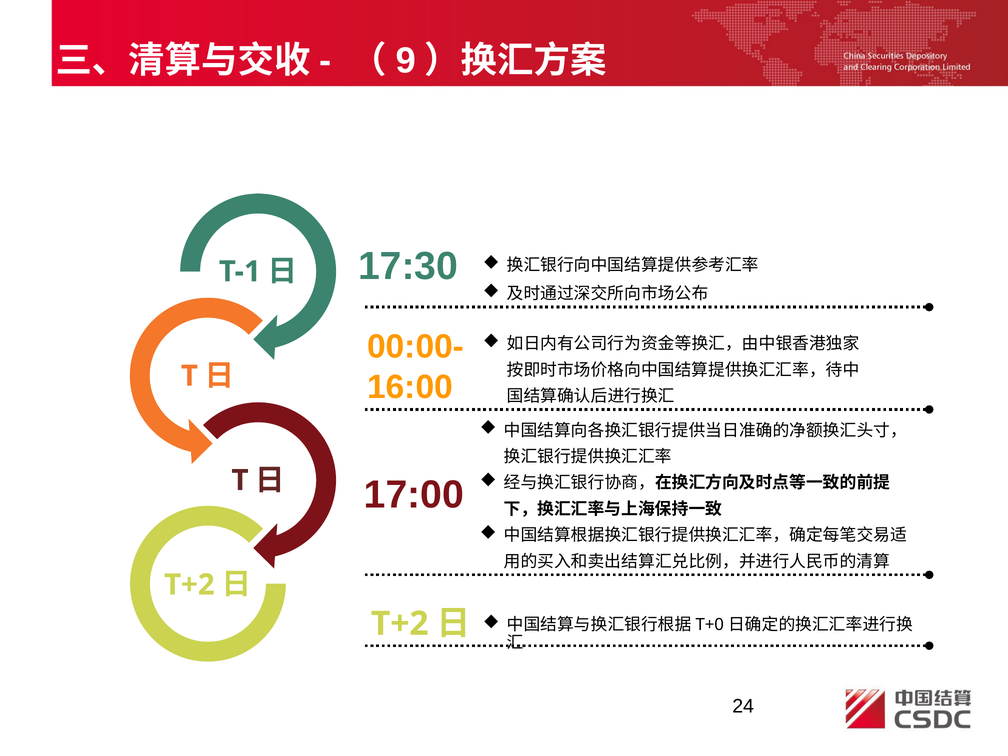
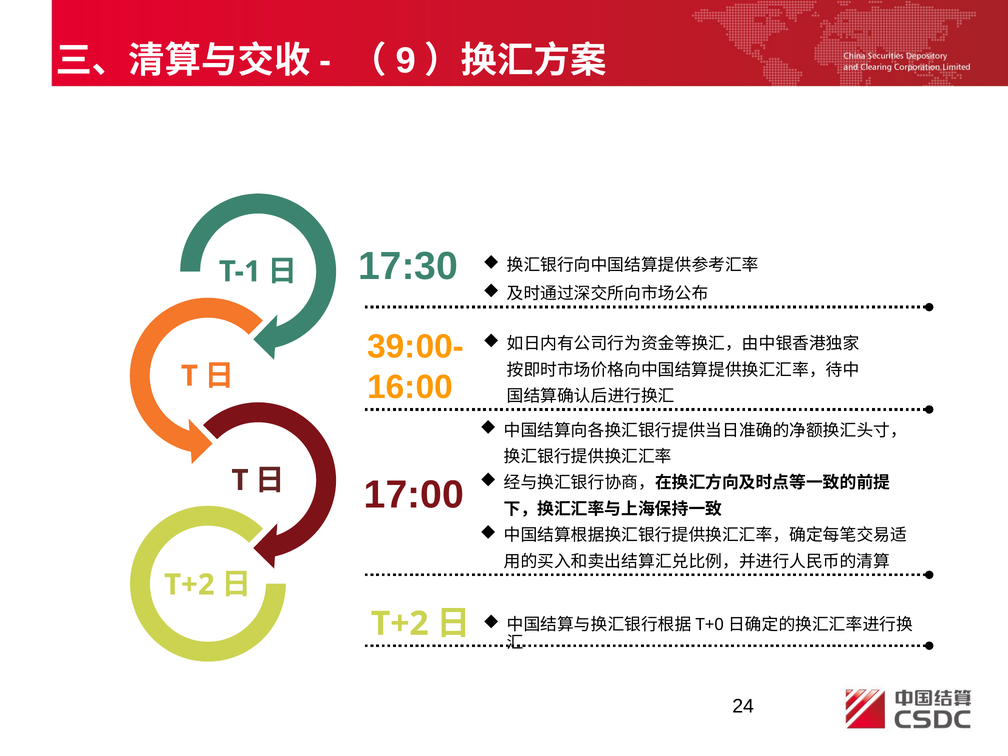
00:00-: 00:00- -> 39:00-
